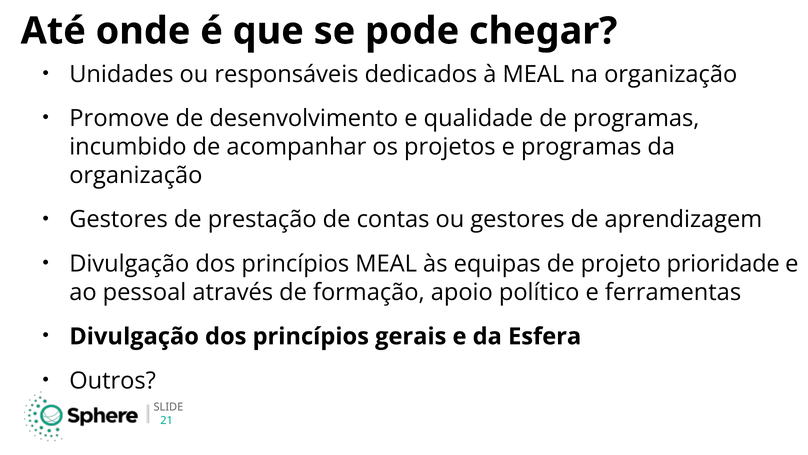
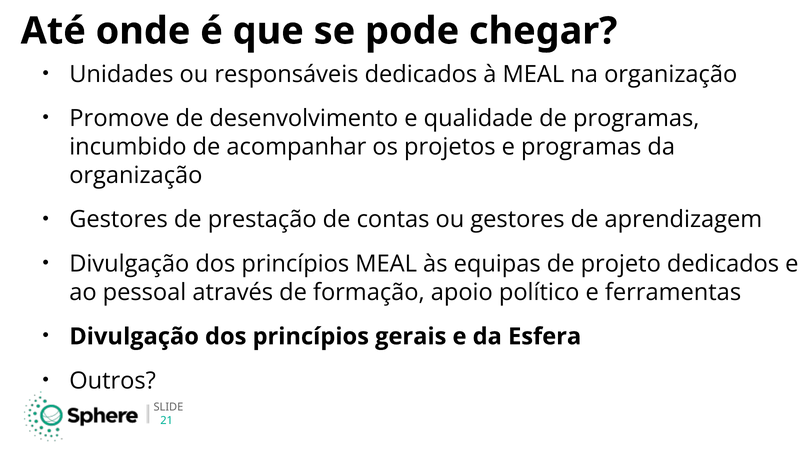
projeto prioridade: prioridade -> dedicados
